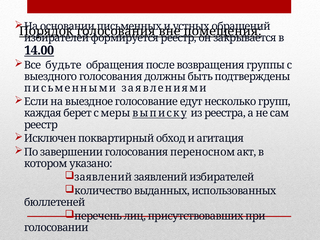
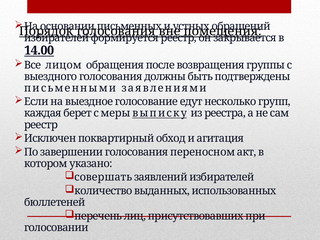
будьте: будьте -> лицом
заявлений at (103, 177): заявлений -> совершать
